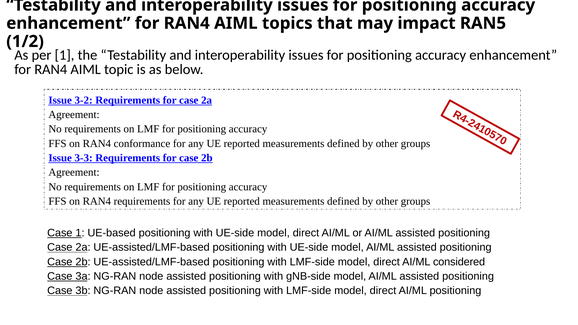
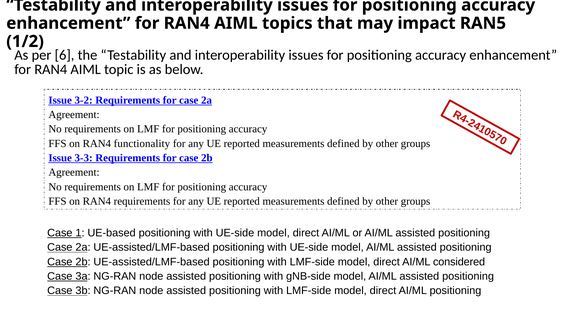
per 1: 1 -> 6
conformance: conformance -> functionality
